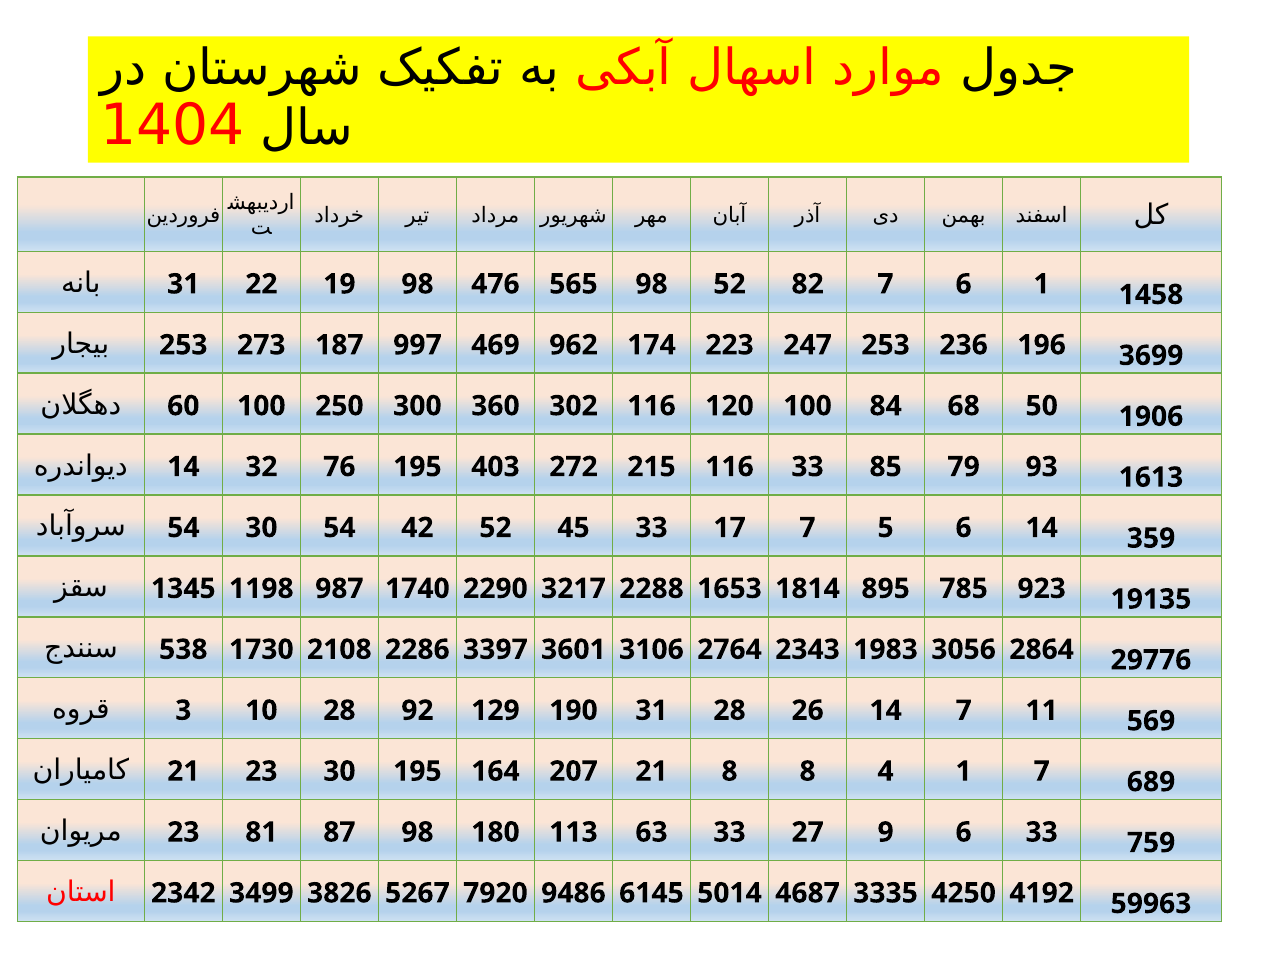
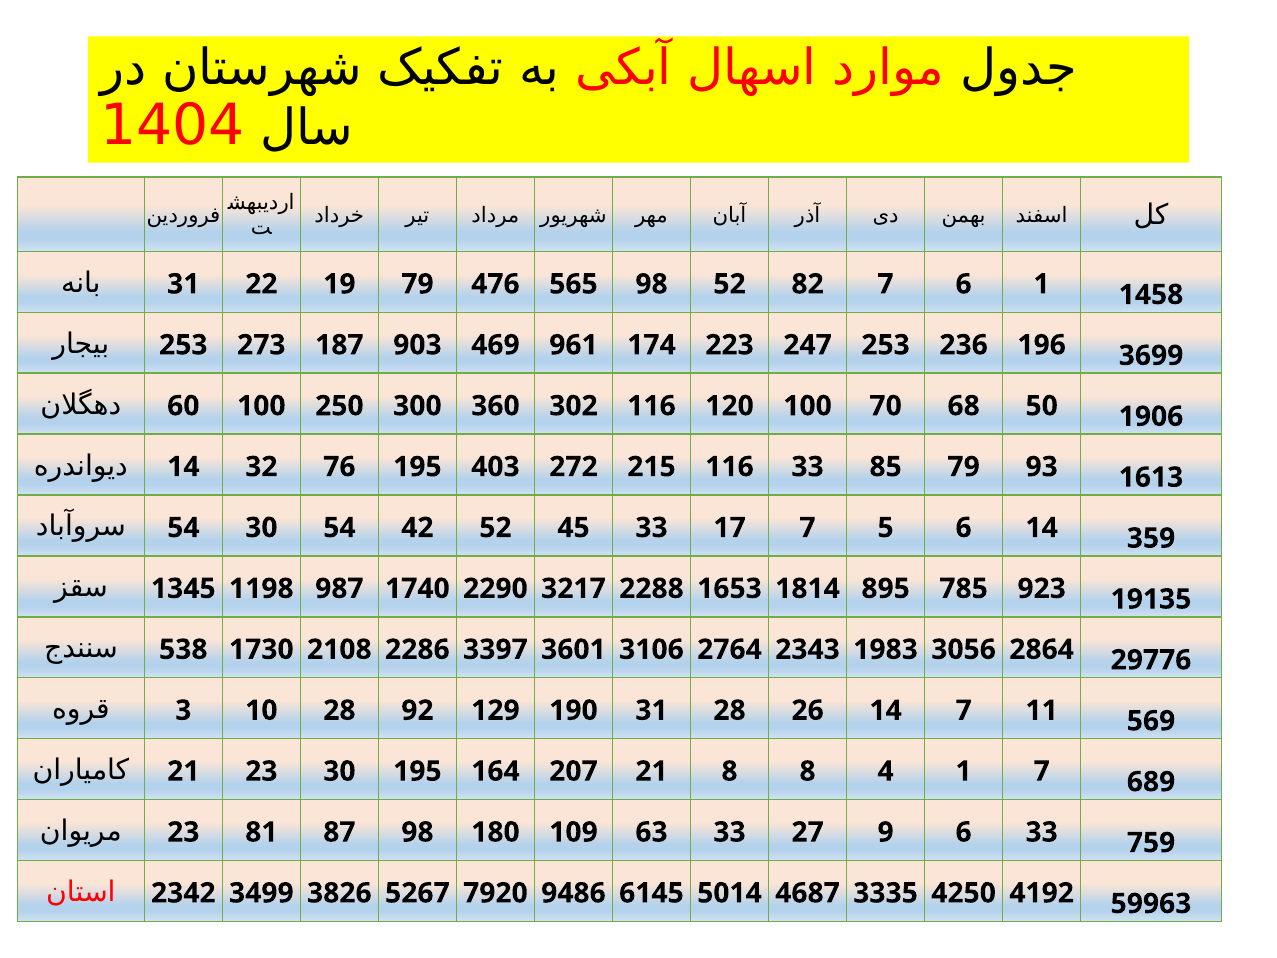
19 98: 98 -> 79
997: 997 -> 903
962: 962 -> 961
84: 84 -> 70
113: 113 -> 109
